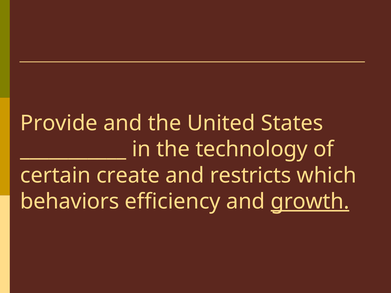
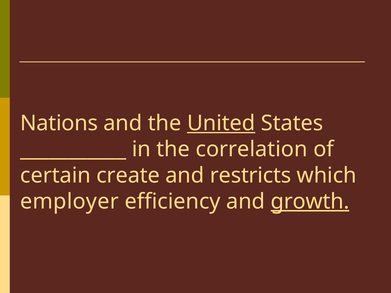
Provide: Provide -> Nations
United underline: none -> present
technology: technology -> correlation
behaviors: behaviors -> employer
